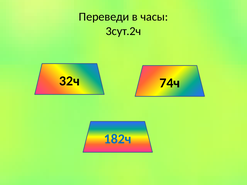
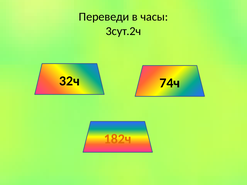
182ч colour: blue -> orange
